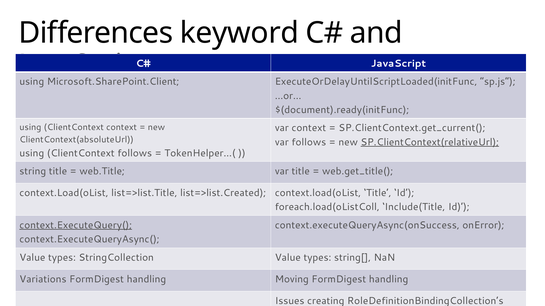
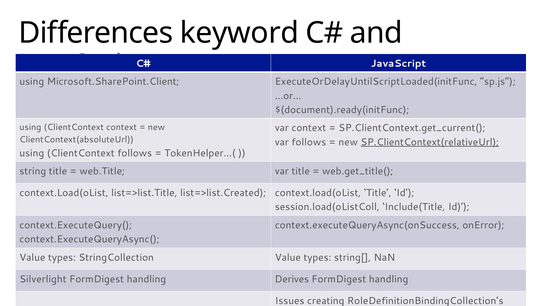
foreach.load(oListColl: foreach.load(oListColl -> session.load(oListColl
context.ExecuteQuery( underline: present -> none
Variations: Variations -> Silverlight
Moving: Moving -> Derives
